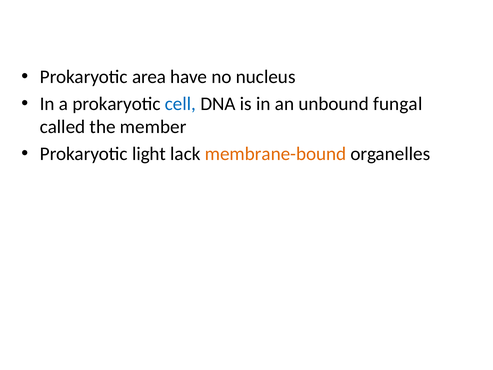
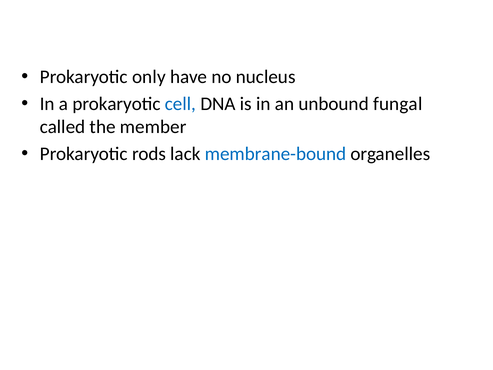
area: area -> only
light: light -> rods
membrane-bound colour: orange -> blue
